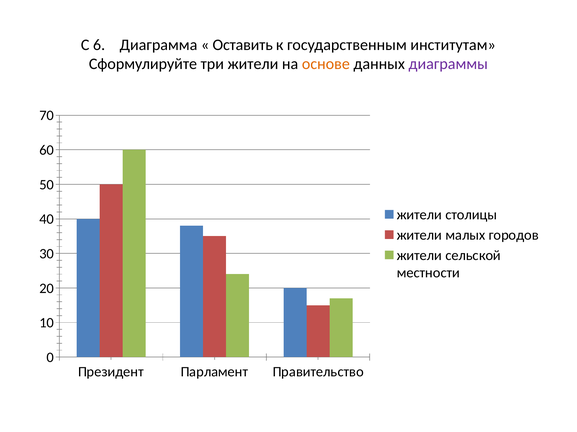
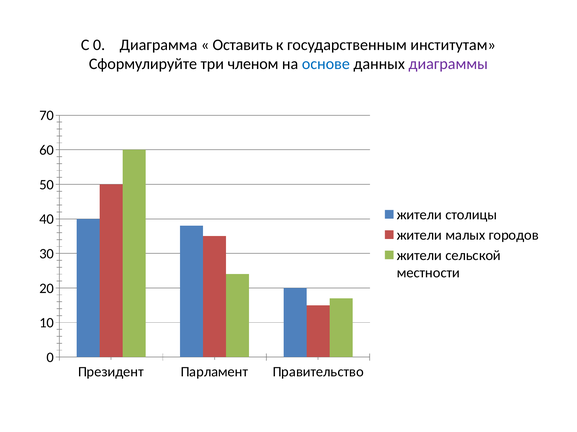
С 6: 6 -> 0
три жители: жители -> членом
основе colour: orange -> blue
